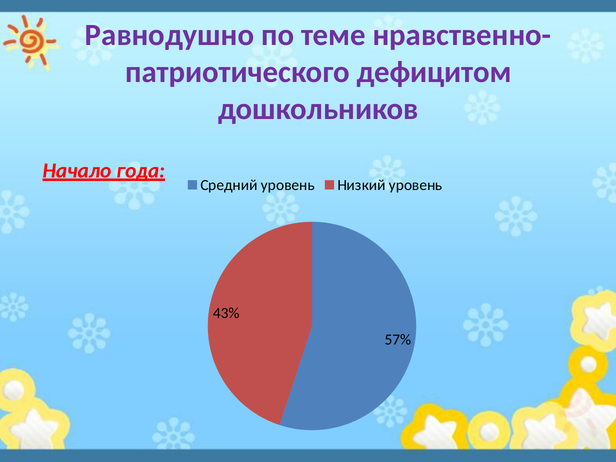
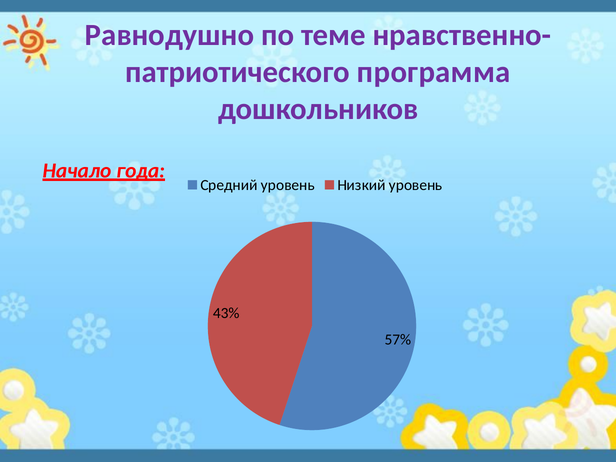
дефицитом: дефицитом -> программа
